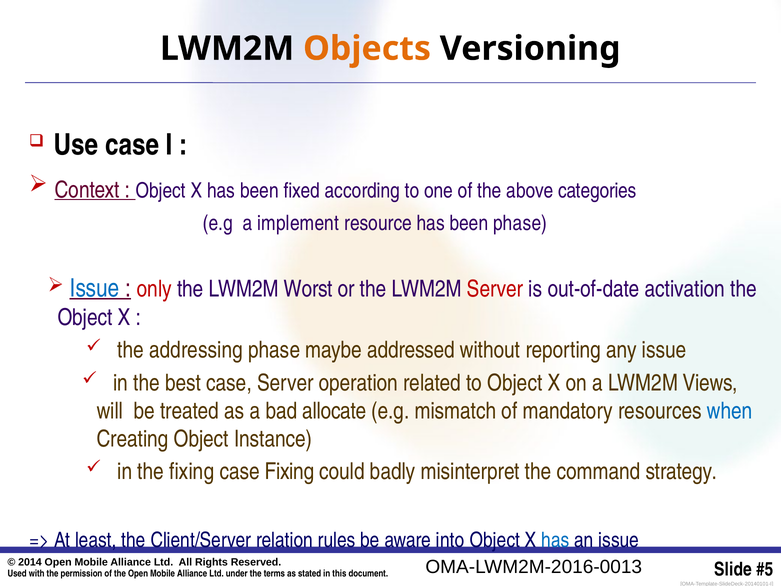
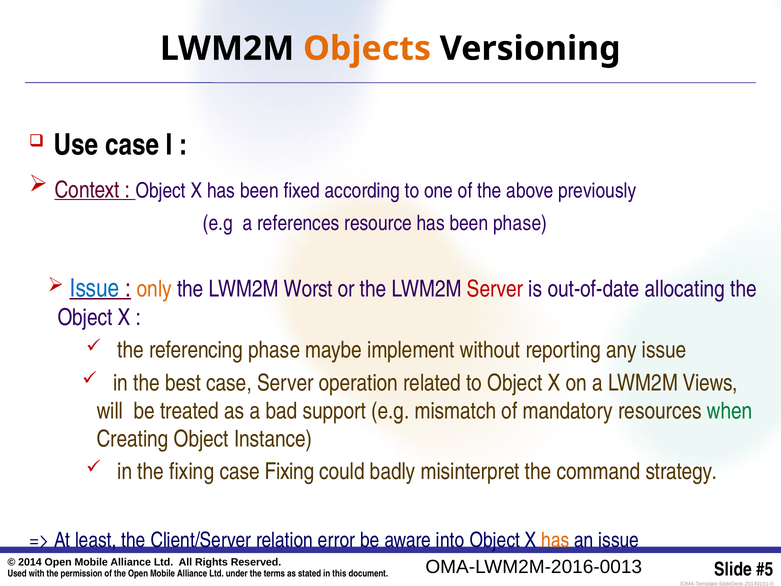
categories: categories -> previously
implement: implement -> references
only colour: red -> orange
activation: activation -> allocating
addressing: addressing -> referencing
addressed: addressed -> implement
allocate: allocate -> support
when colour: blue -> green
rules: rules -> error
has at (555, 540) colour: blue -> orange
